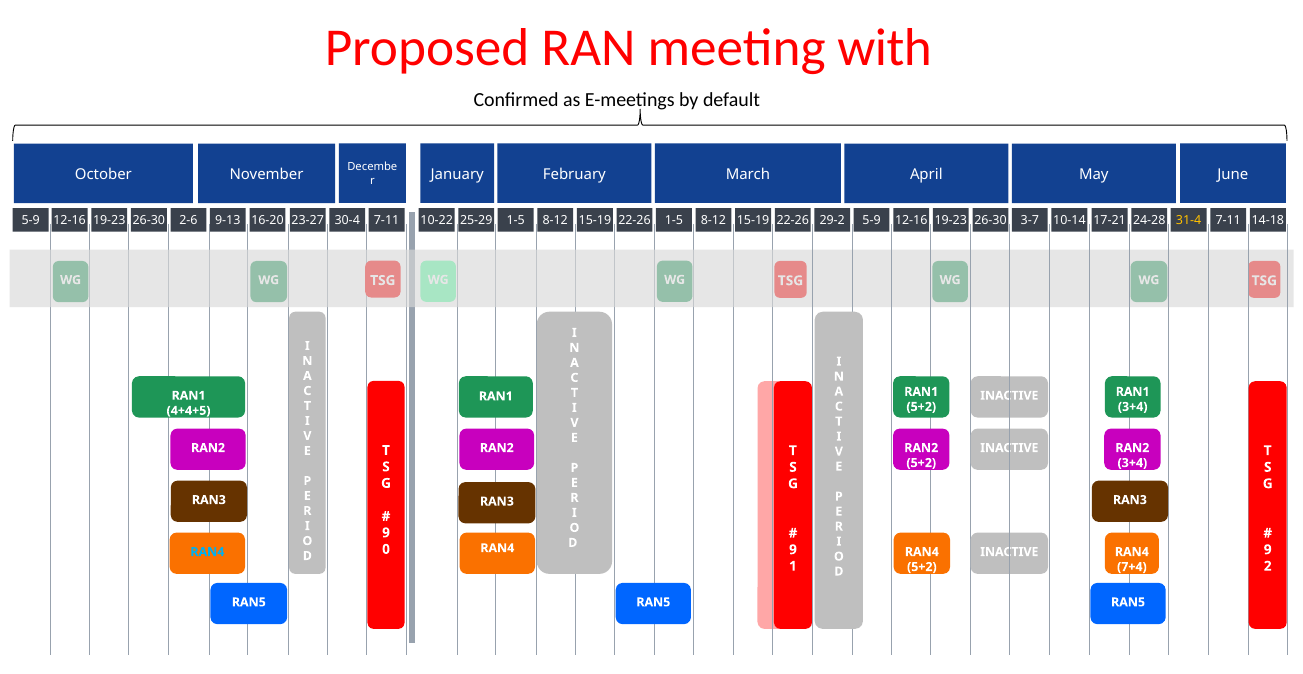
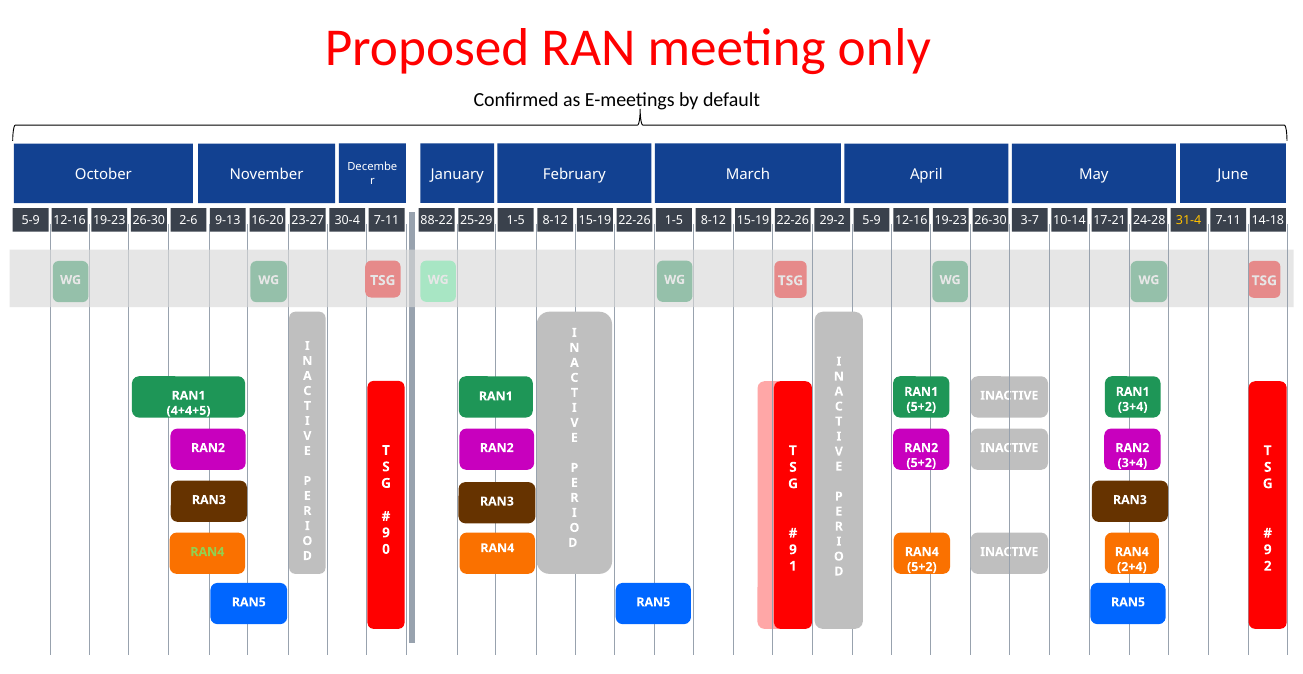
with: with -> only
10-22: 10-22 -> 88-22
RAN4 at (207, 552) colour: light blue -> light green
7+4: 7+4 -> 2+4
